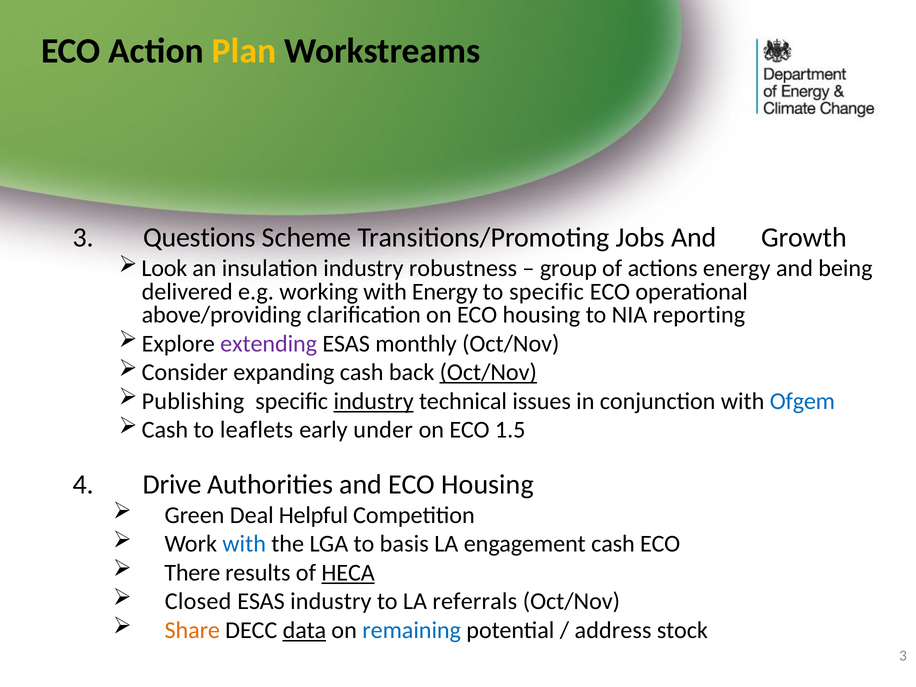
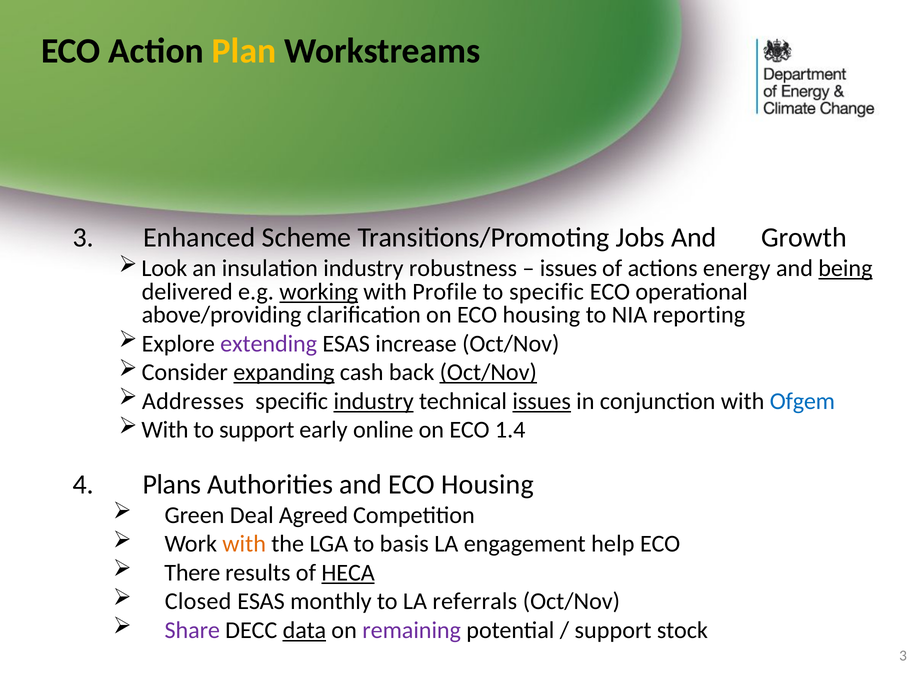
Questions: Questions -> Enhanced
group at (568, 269): group -> issues
being underline: none -> present
working underline: none -> present
with Energy: Energy -> Profile
monthly: monthly -> increase
expanding underline: none -> present
Publishing: Publishing -> Addresses
issues at (542, 401) underline: none -> present
Cash at (165, 430): Cash -> With
to leaflets: leaflets -> support
under: under -> online
1.5: 1.5 -> 1.4
Drive: Drive -> Plans
Helpful: Helpful -> Agreed
with at (244, 544) colour: blue -> orange
engagement cash: cash -> help
ESAS industry: industry -> monthly
Share colour: orange -> purple
remaining colour: blue -> purple
address at (613, 630): address -> support
